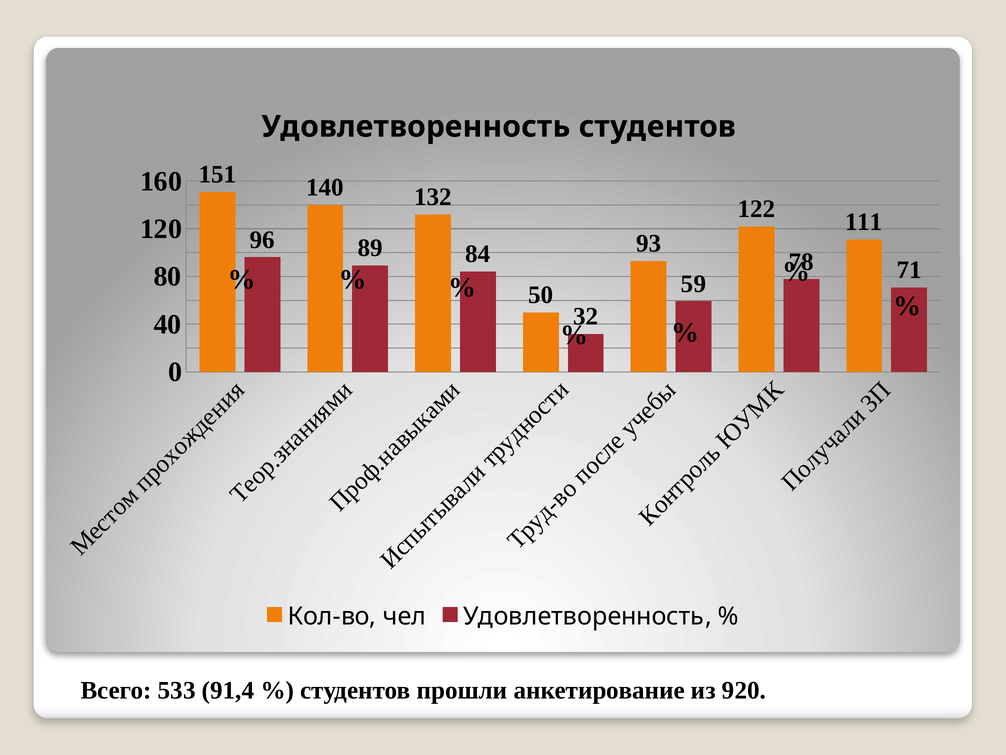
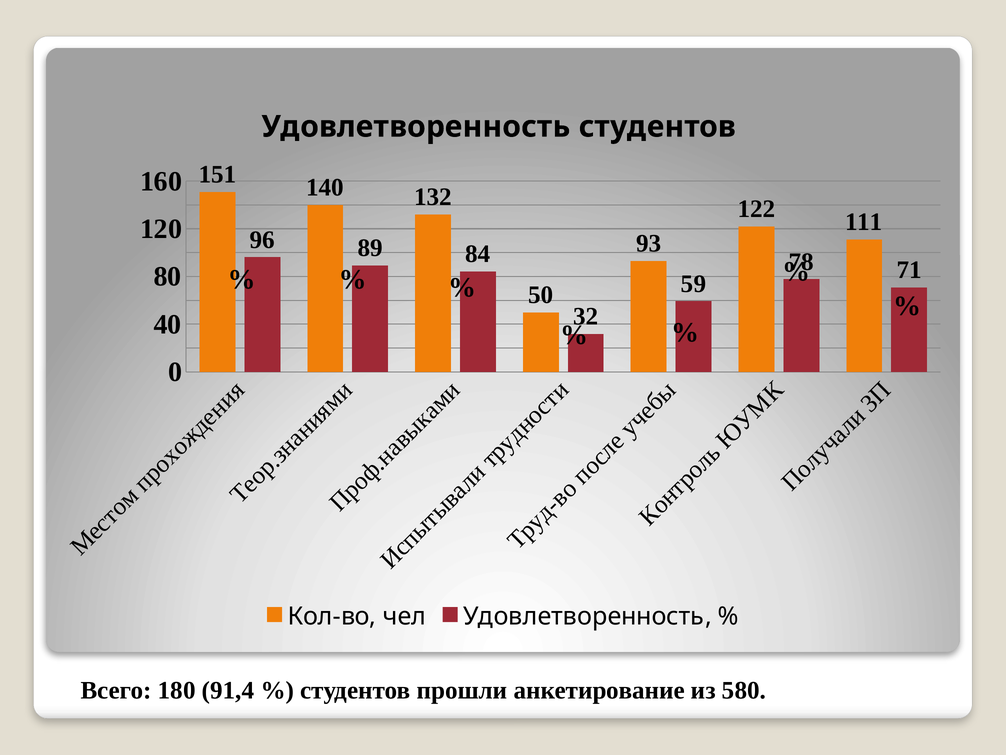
533: 533 -> 180
920: 920 -> 580
